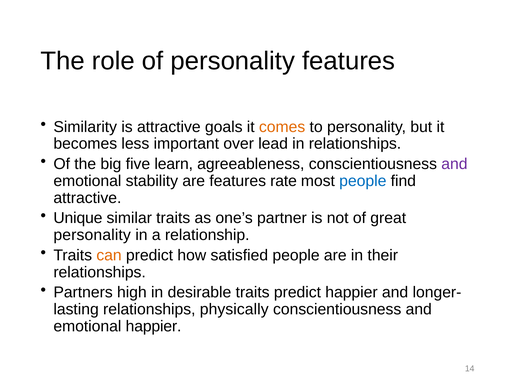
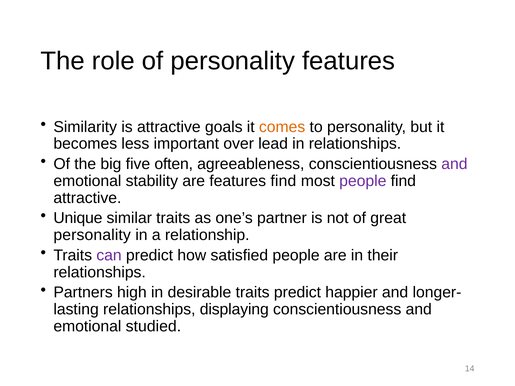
learn: learn -> often
features rate: rate -> find
people at (363, 181) colour: blue -> purple
can colour: orange -> purple
physically: physically -> displaying
emotional happier: happier -> studied
